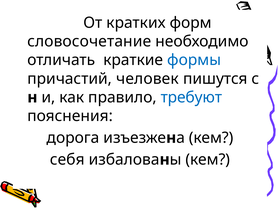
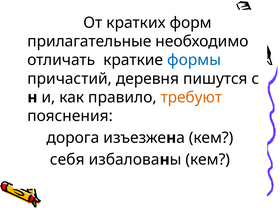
словосочетание: словосочетание -> прилагательные
человек: человек -> деревня
требуют colour: blue -> orange
